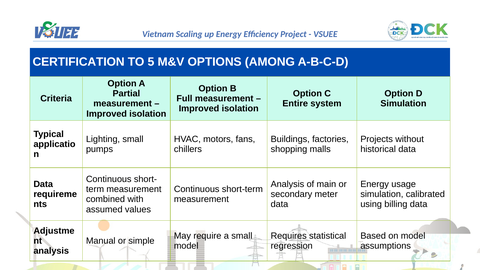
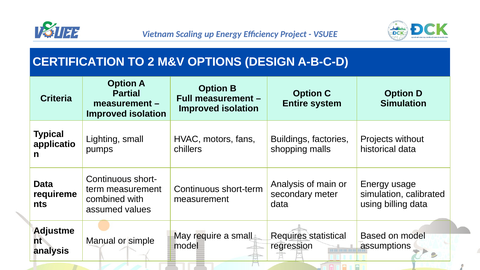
5: 5 -> 2
AMONG: AMONG -> DESIGN
